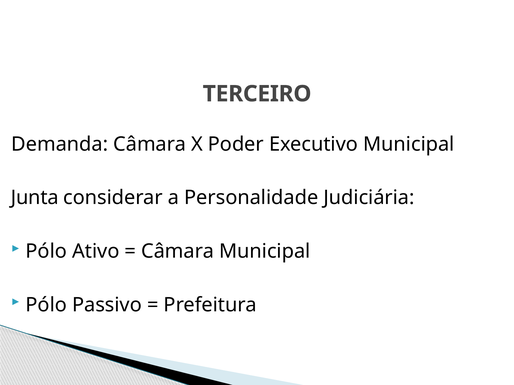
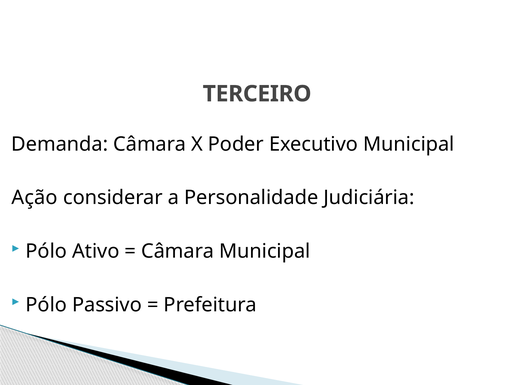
Junta: Junta -> Ação
